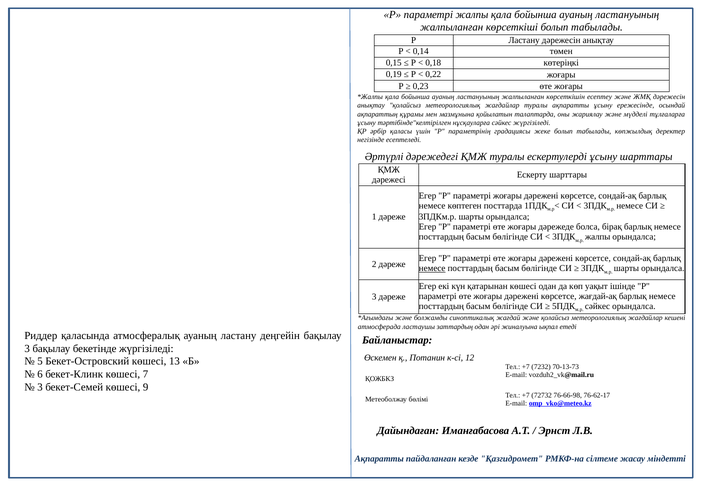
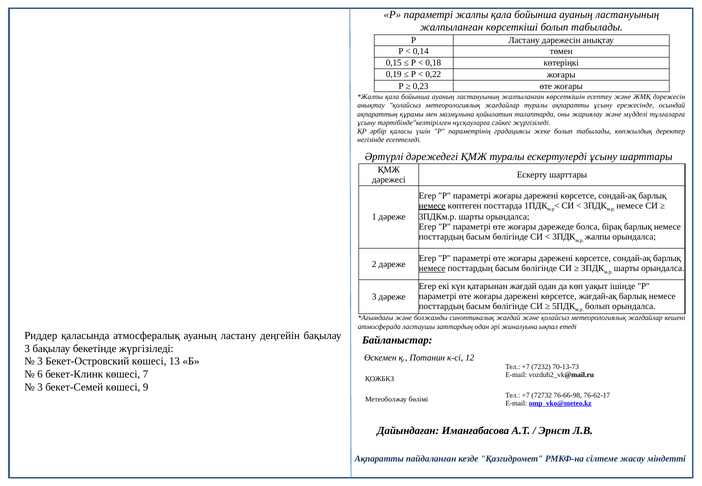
немесе at (432, 206) underline: none -> present
қатарынан көшесі: көшесі -> жағдай
сәйкес at (597, 306): сәйкес -> болып
5 at (40, 361): 5 -> 3
